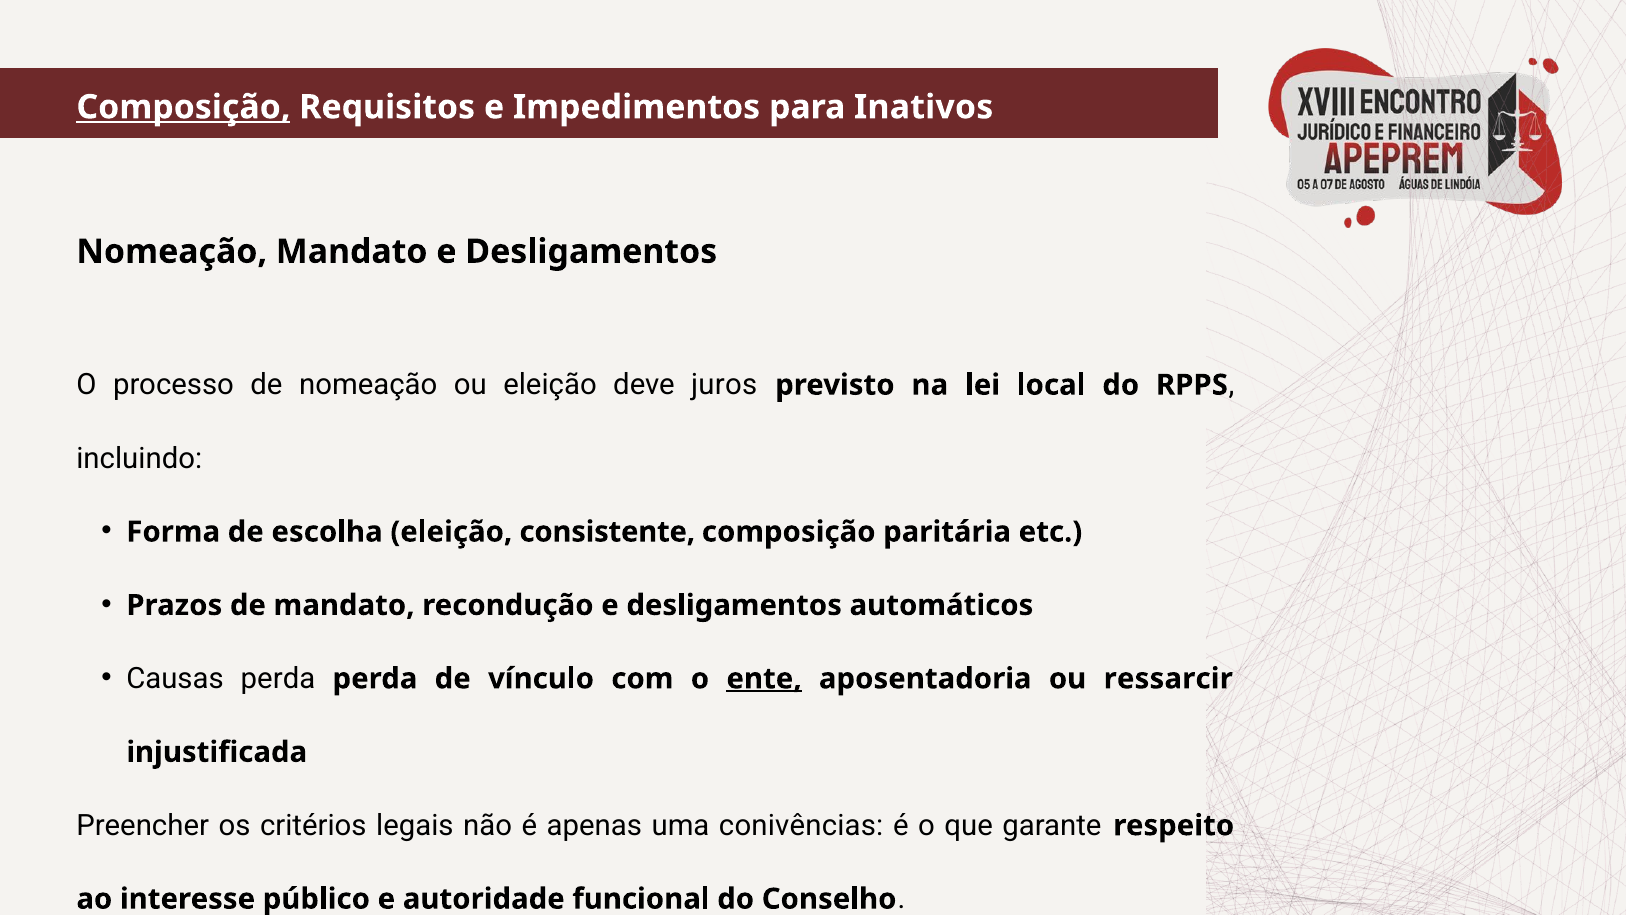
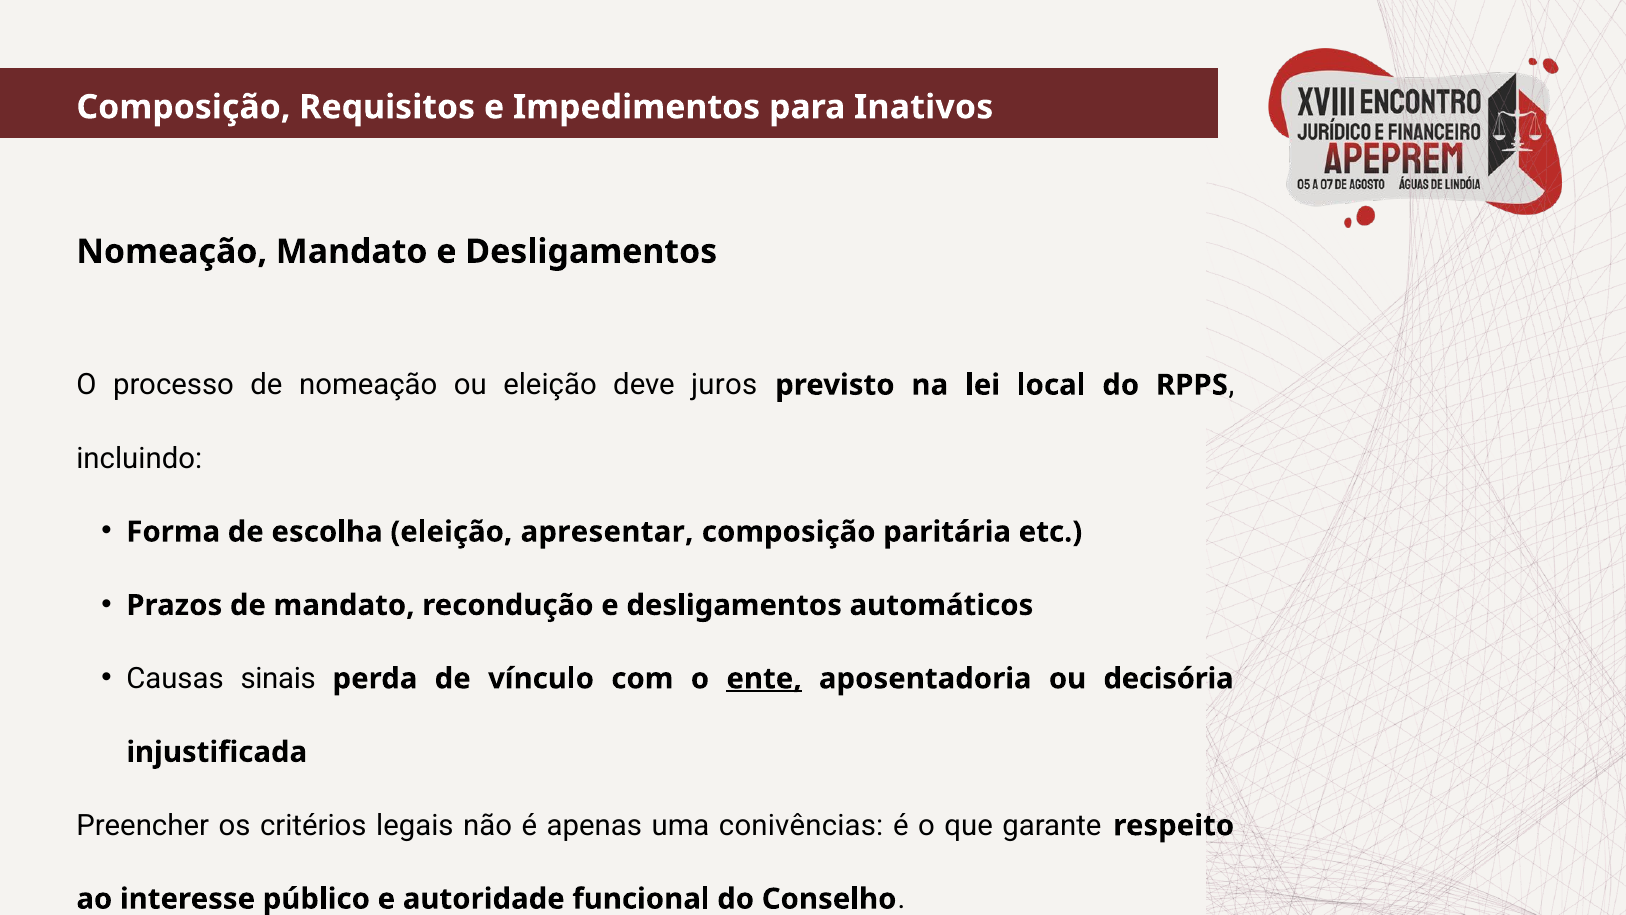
Composição at (183, 107) underline: present -> none
consistente: consistente -> apresentar
Causas perda: perda -> sinais
ressarcir: ressarcir -> decisória
